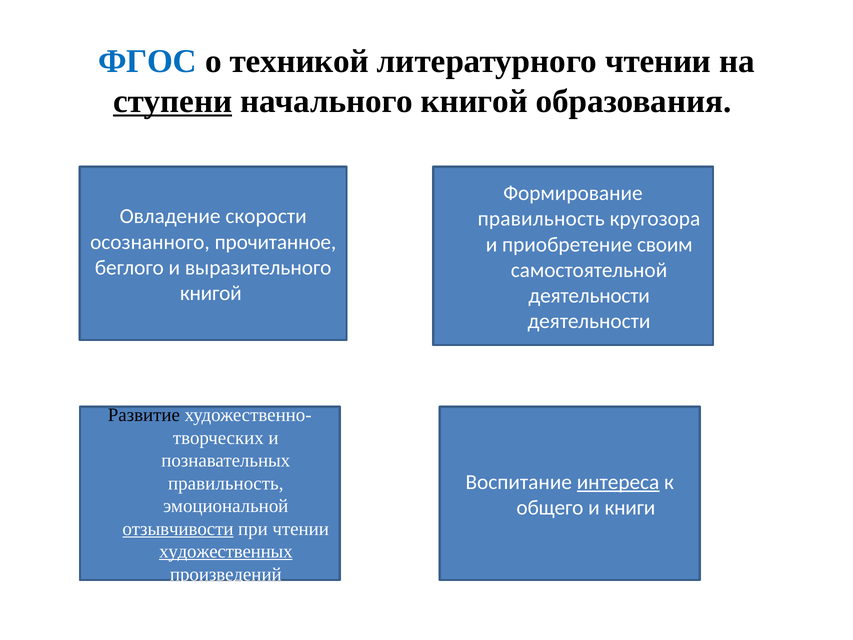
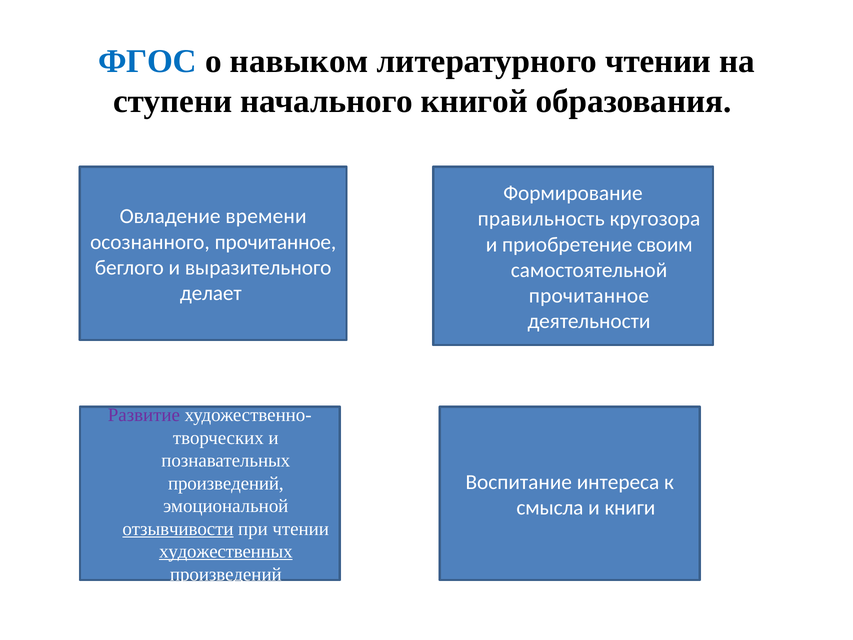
техникой: техникой -> навыком
ступени underline: present -> none
скорости: скорости -> времени
книгой at (211, 293): книгой -> делает
деятельности at (589, 296): деятельности -> прочитанное
Развитие colour: black -> purple
интереса underline: present -> none
правильность at (226, 483): правильность -> произведений
общего: общего -> смысла
